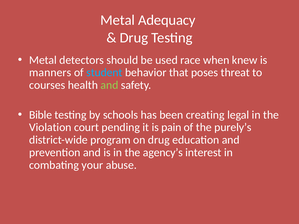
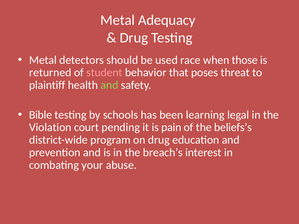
knew: knew -> those
manners: manners -> returned
student colour: light blue -> pink
courses: courses -> plaintiff
creating: creating -> learning
purely’s: purely’s -> beliefs’s
agency’s: agency’s -> breach’s
